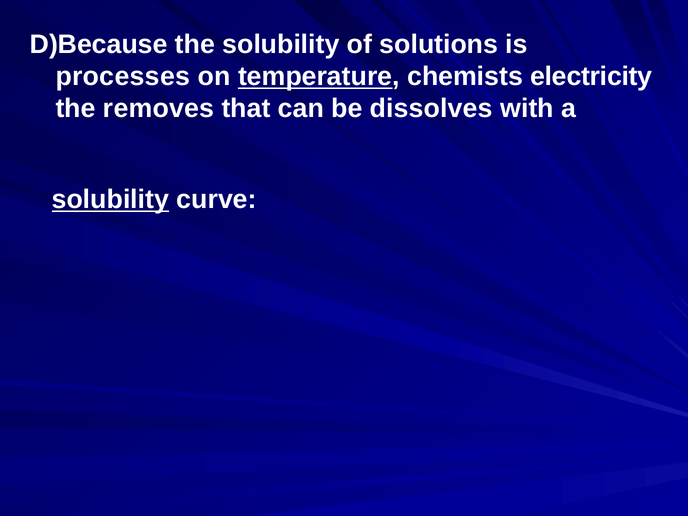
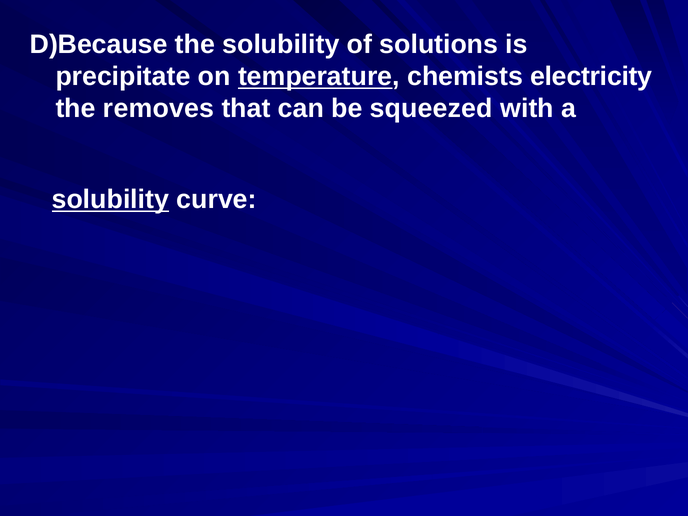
processes: processes -> precipitate
dissolves: dissolves -> squeezed
